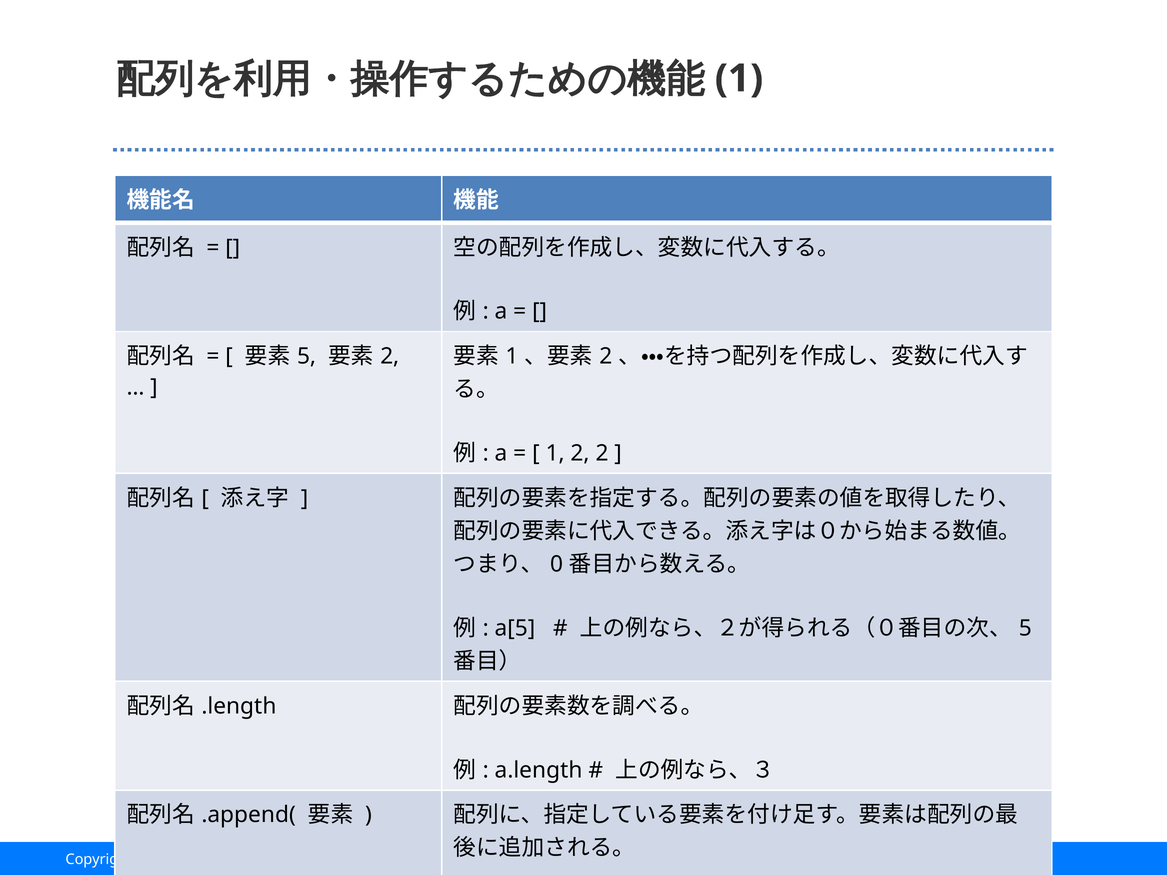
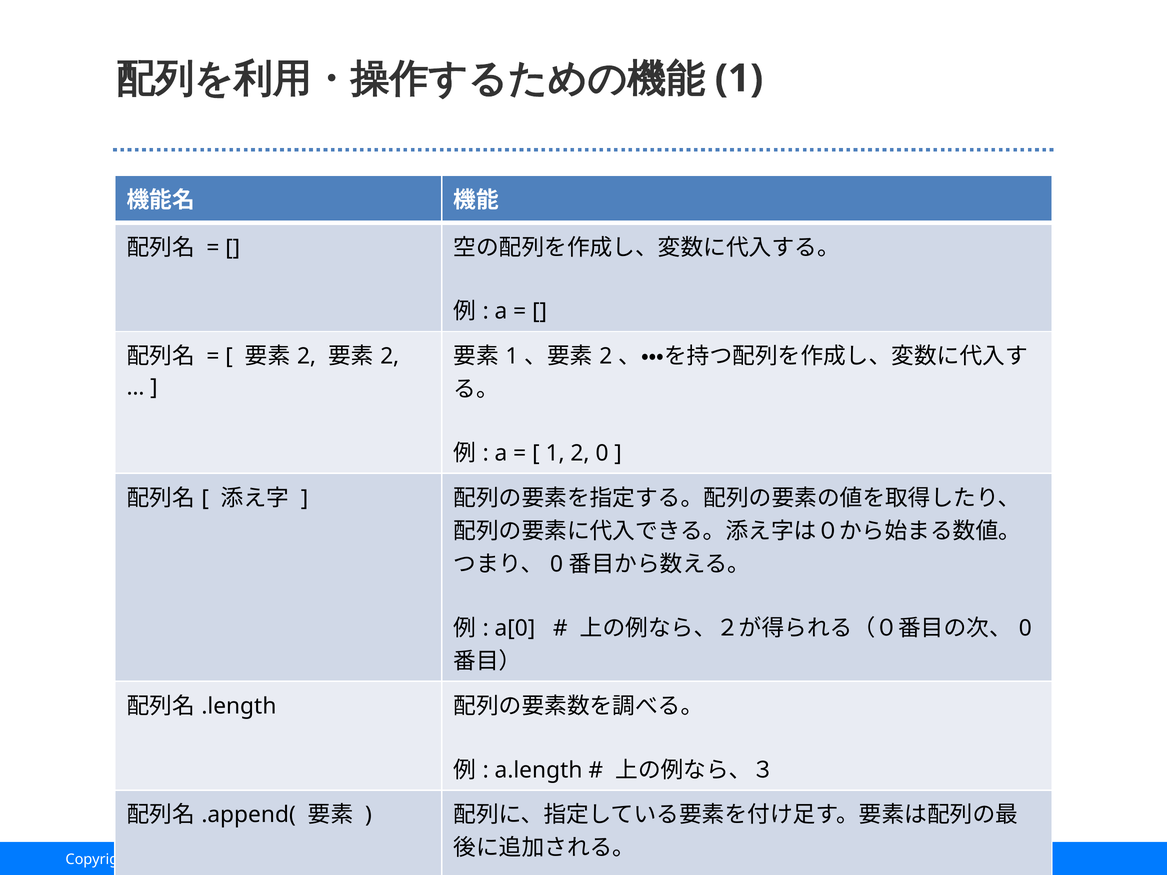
5 at (307, 356): 5 -> 2
2 2: 2 -> 0
a[5: a[5 -> a[0
5 at (1025, 628): 5 -> 0
